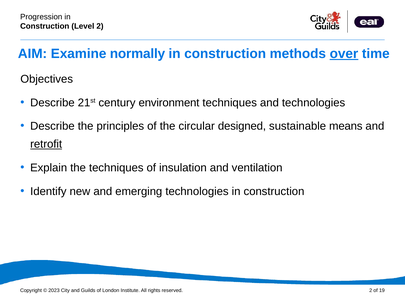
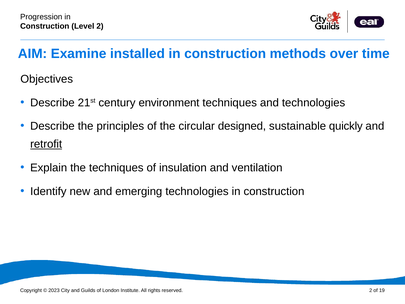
normally: normally -> installed
over underline: present -> none
means: means -> quickly
